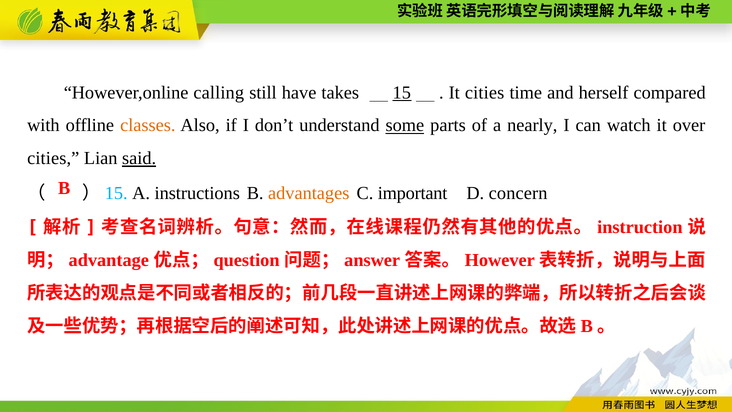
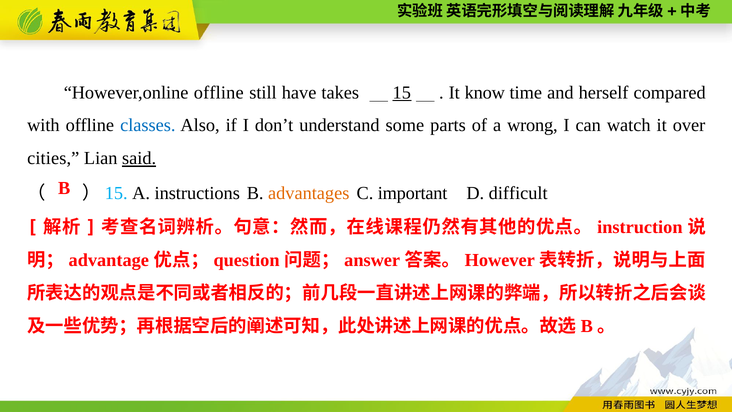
However,online calling: calling -> offline
It cities: cities -> know
classes colour: orange -> blue
some underline: present -> none
nearly: nearly -> wrong
concern: concern -> difficult
